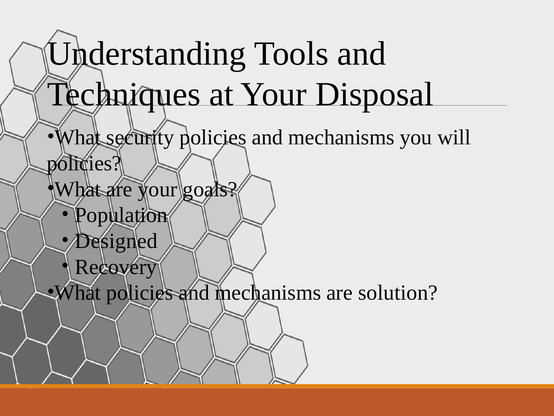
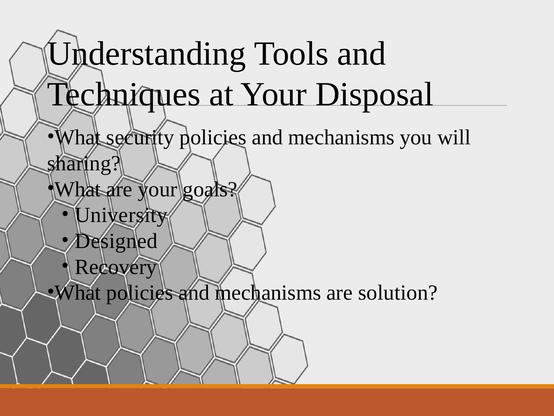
policies at (84, 163): policies -> sharing
Population: Population -> University
